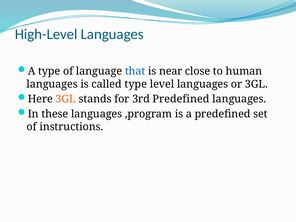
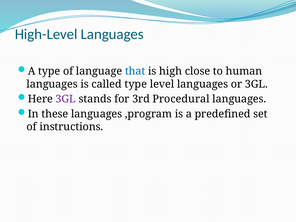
near: near -> high
3GL at (66, 99) colour: orange -> purple
3rd Predefined: Predefined -> Procedural
